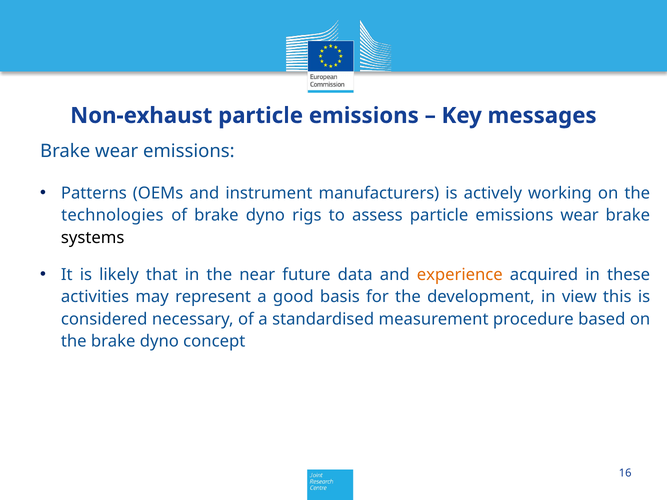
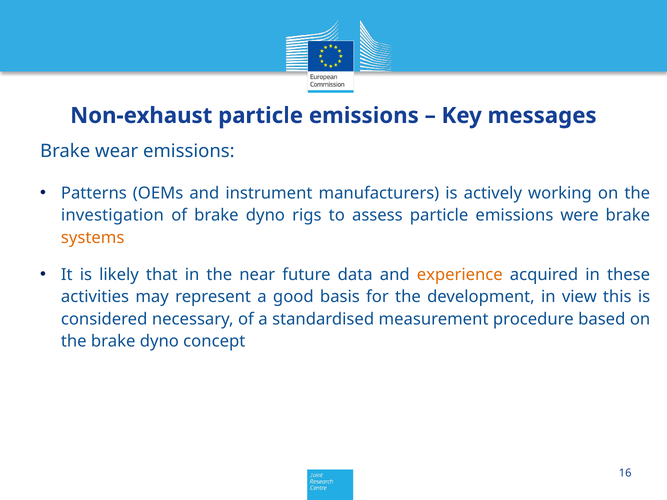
technologies: technologies -> investigation
emissions wear: wear -> were
systems colour: black -> orange
